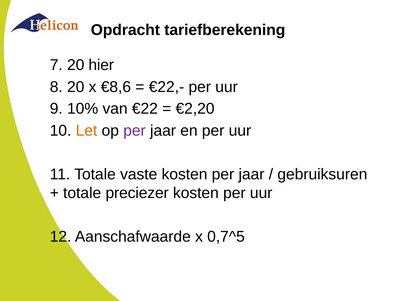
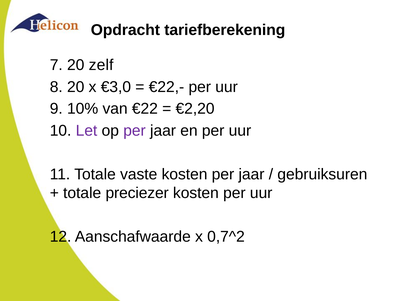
hier: hier -> zelf
€8,6: €8,6 -> €3,0
Let colour: orange -> purple
0,7^5: 0,7^5 -> 0,7^2
